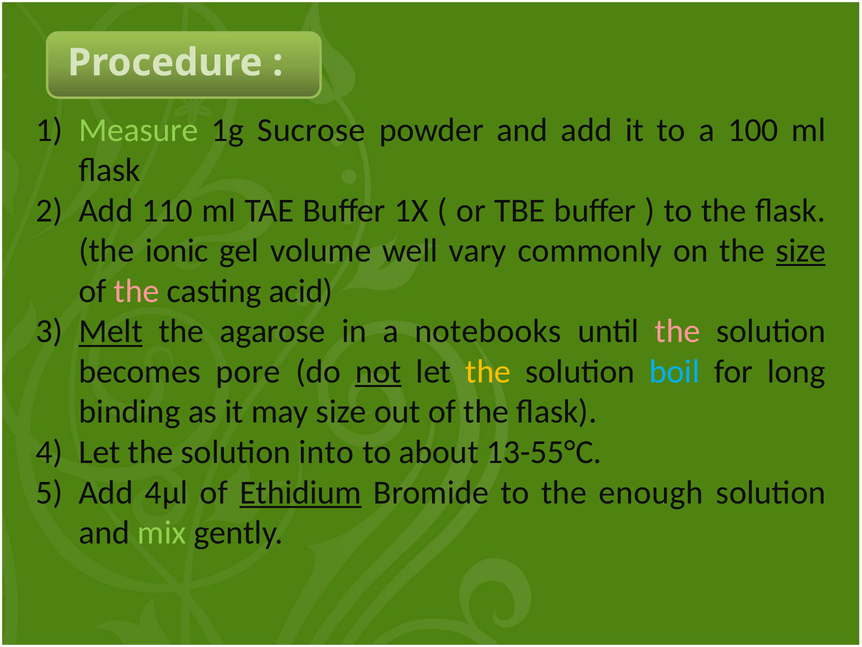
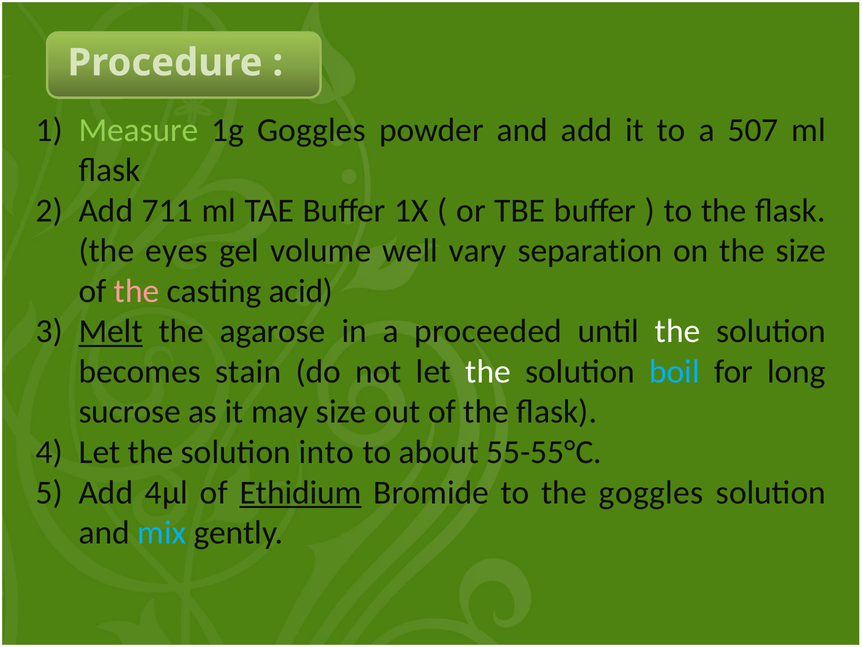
1g Sucrose: Sucrose -> Goggles
100: 100 -> 507
110: 110 -> 711
ionic: ionic -> eyes
commonly: commonly -> separation
size at (801, 251) underline: present -> none
notebooks: notebooks -> proceeded
the at (678, 331) colour: pink -> white
pore: pore -> stain
not underline: present -> none
the at (488, 371) colour: yellow -> white
binding: binding -> sucrose
13-55°C: 13-55°C -> 55-55°C
the enough: enough -> goggles
mix colour: light green -> light blue
